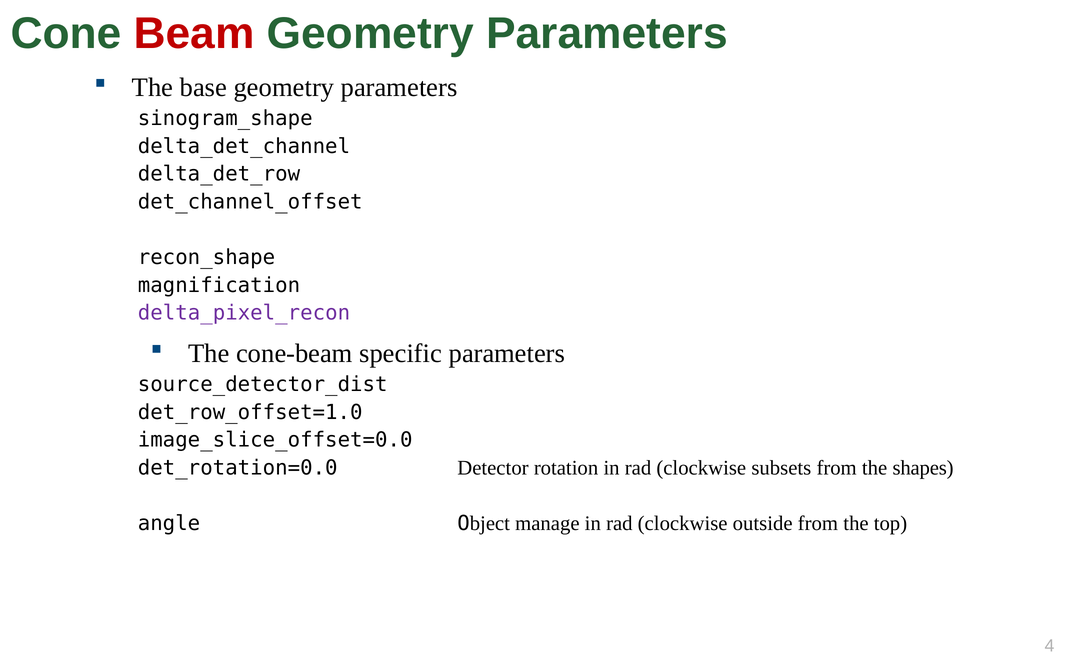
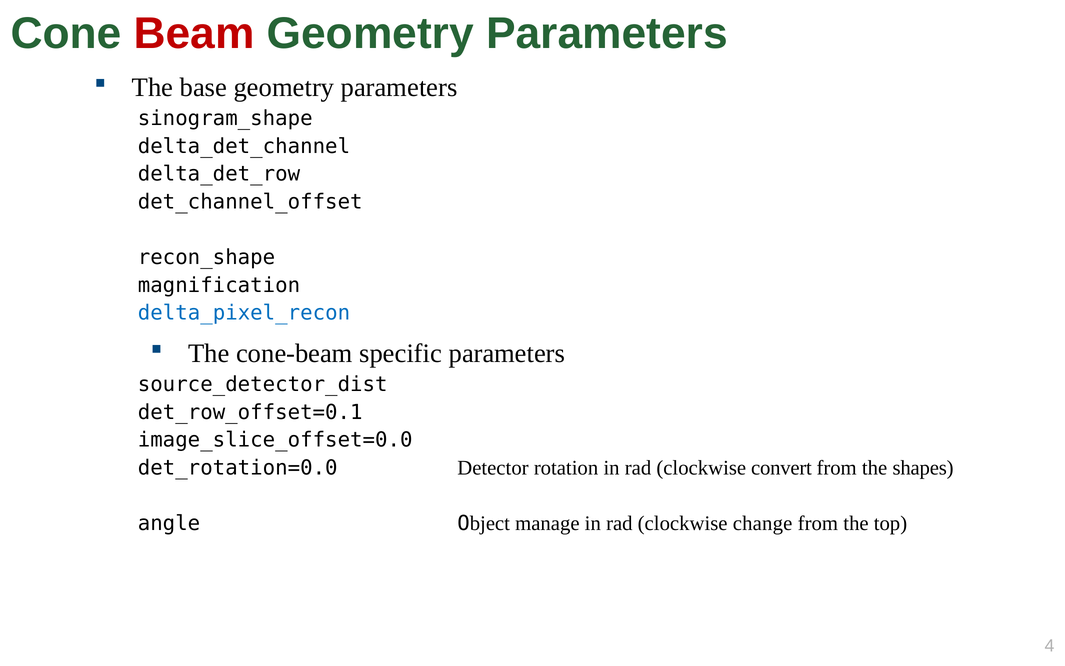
delta_pixel_recon colour: purple -> blue
det_row_offset=1.0: det_row_offset=1.0 -> det_row_offset=0.1
subsets: subsets -> convert
outside: outside -> change
